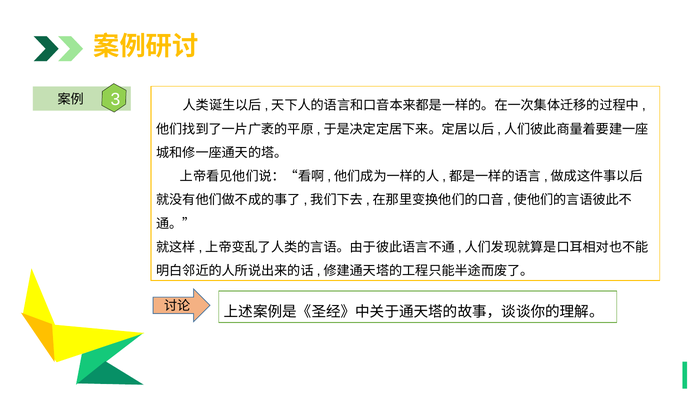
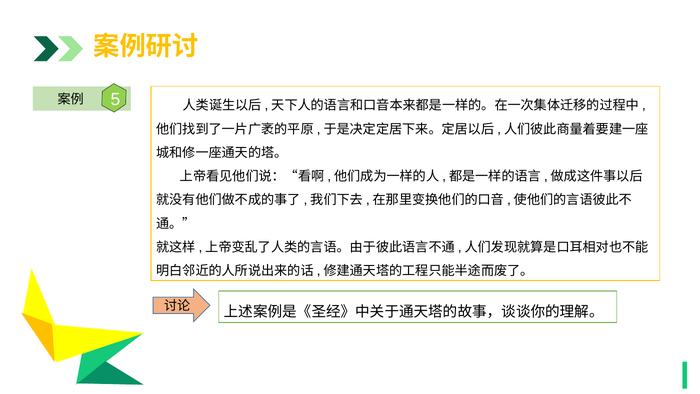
3: 3 -> 5
